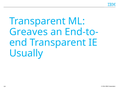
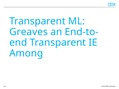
Usually: Usually -> Among
